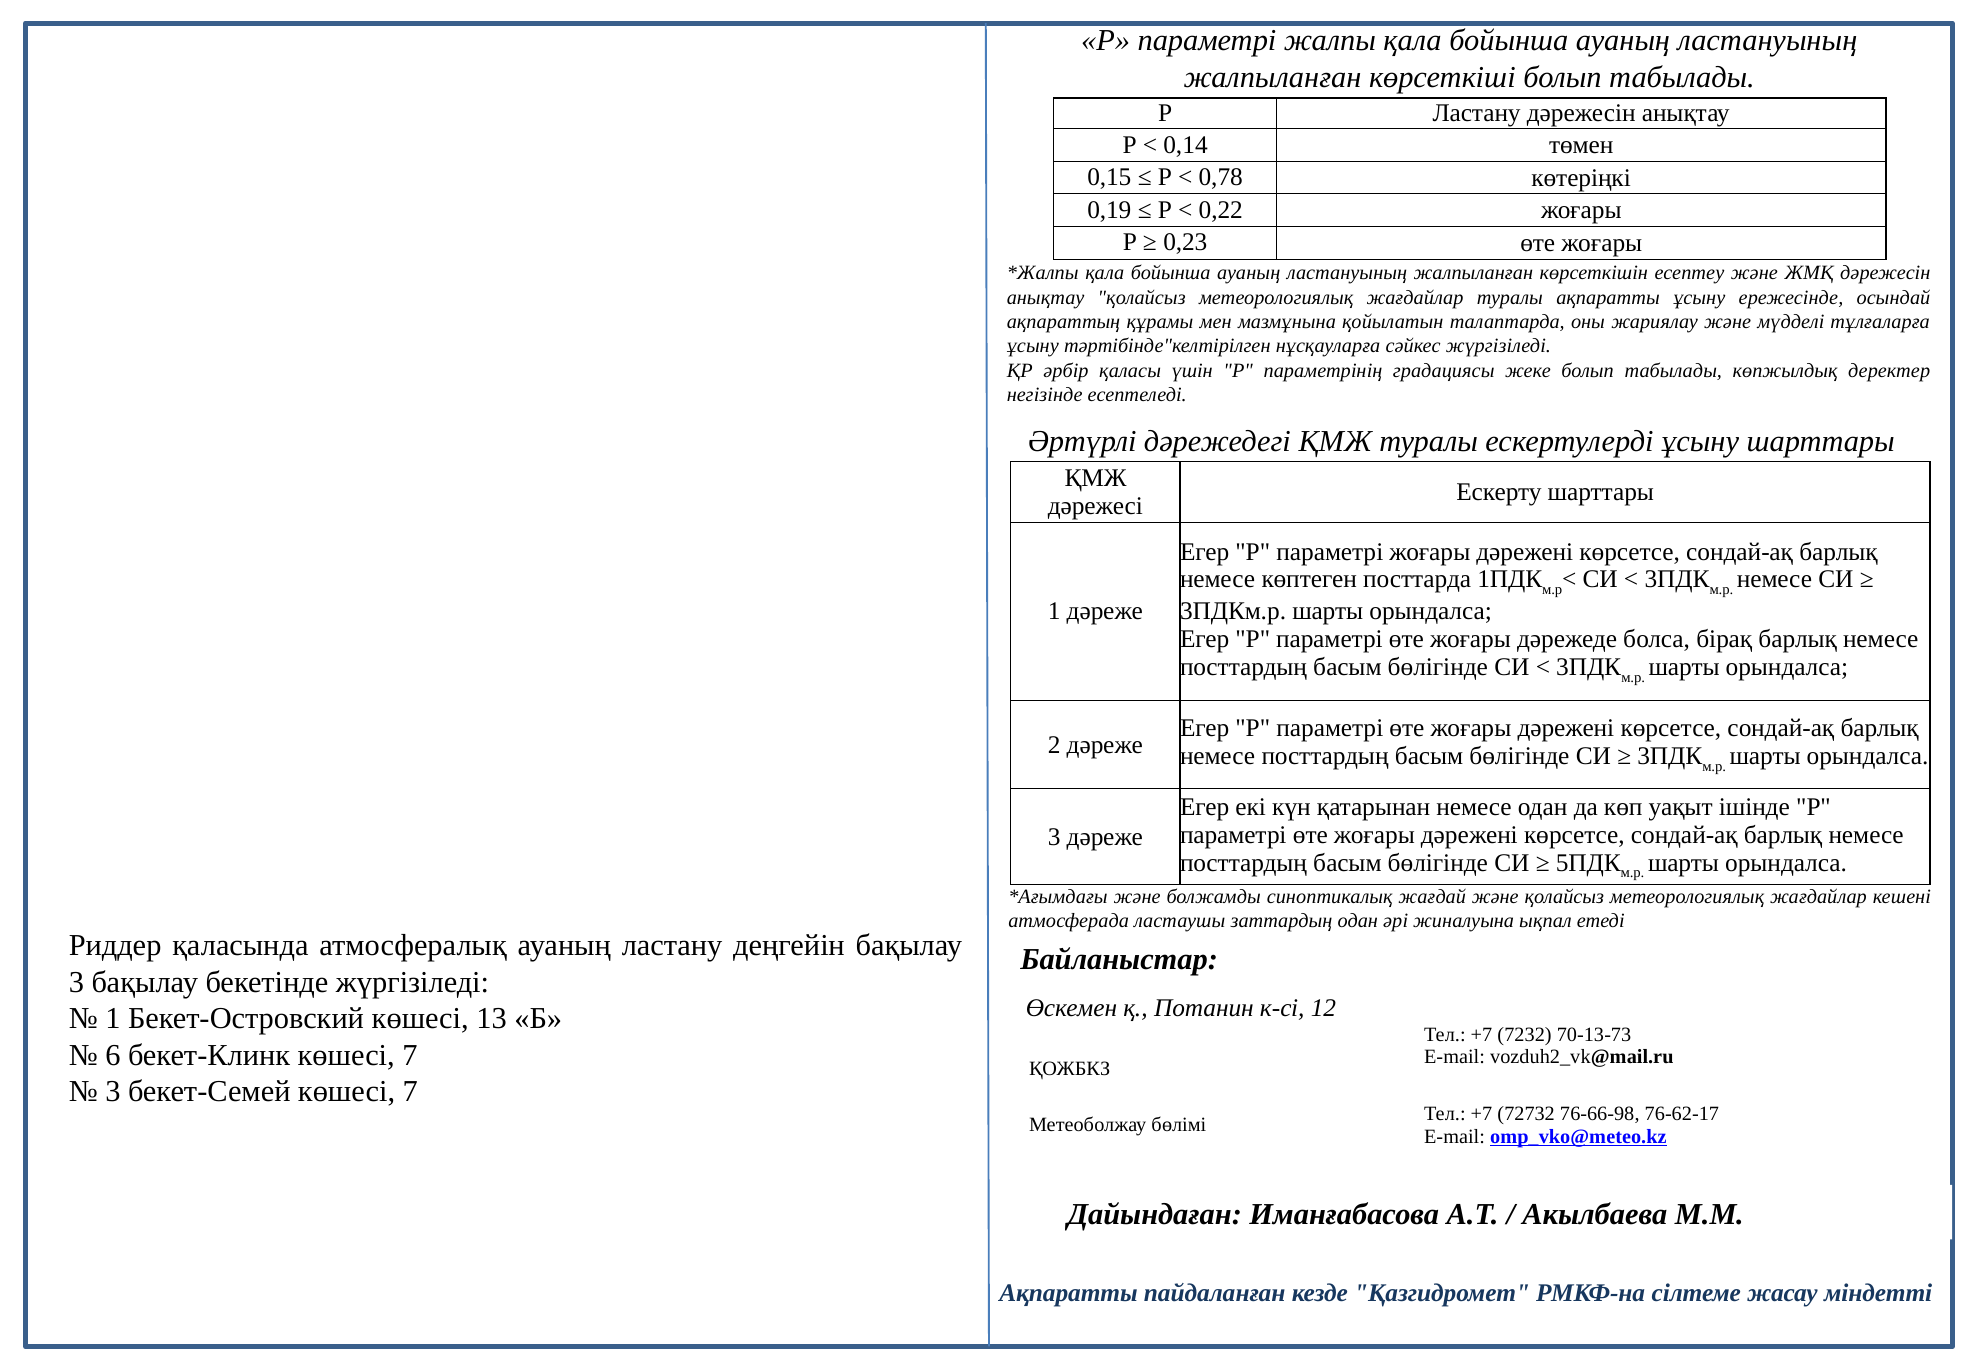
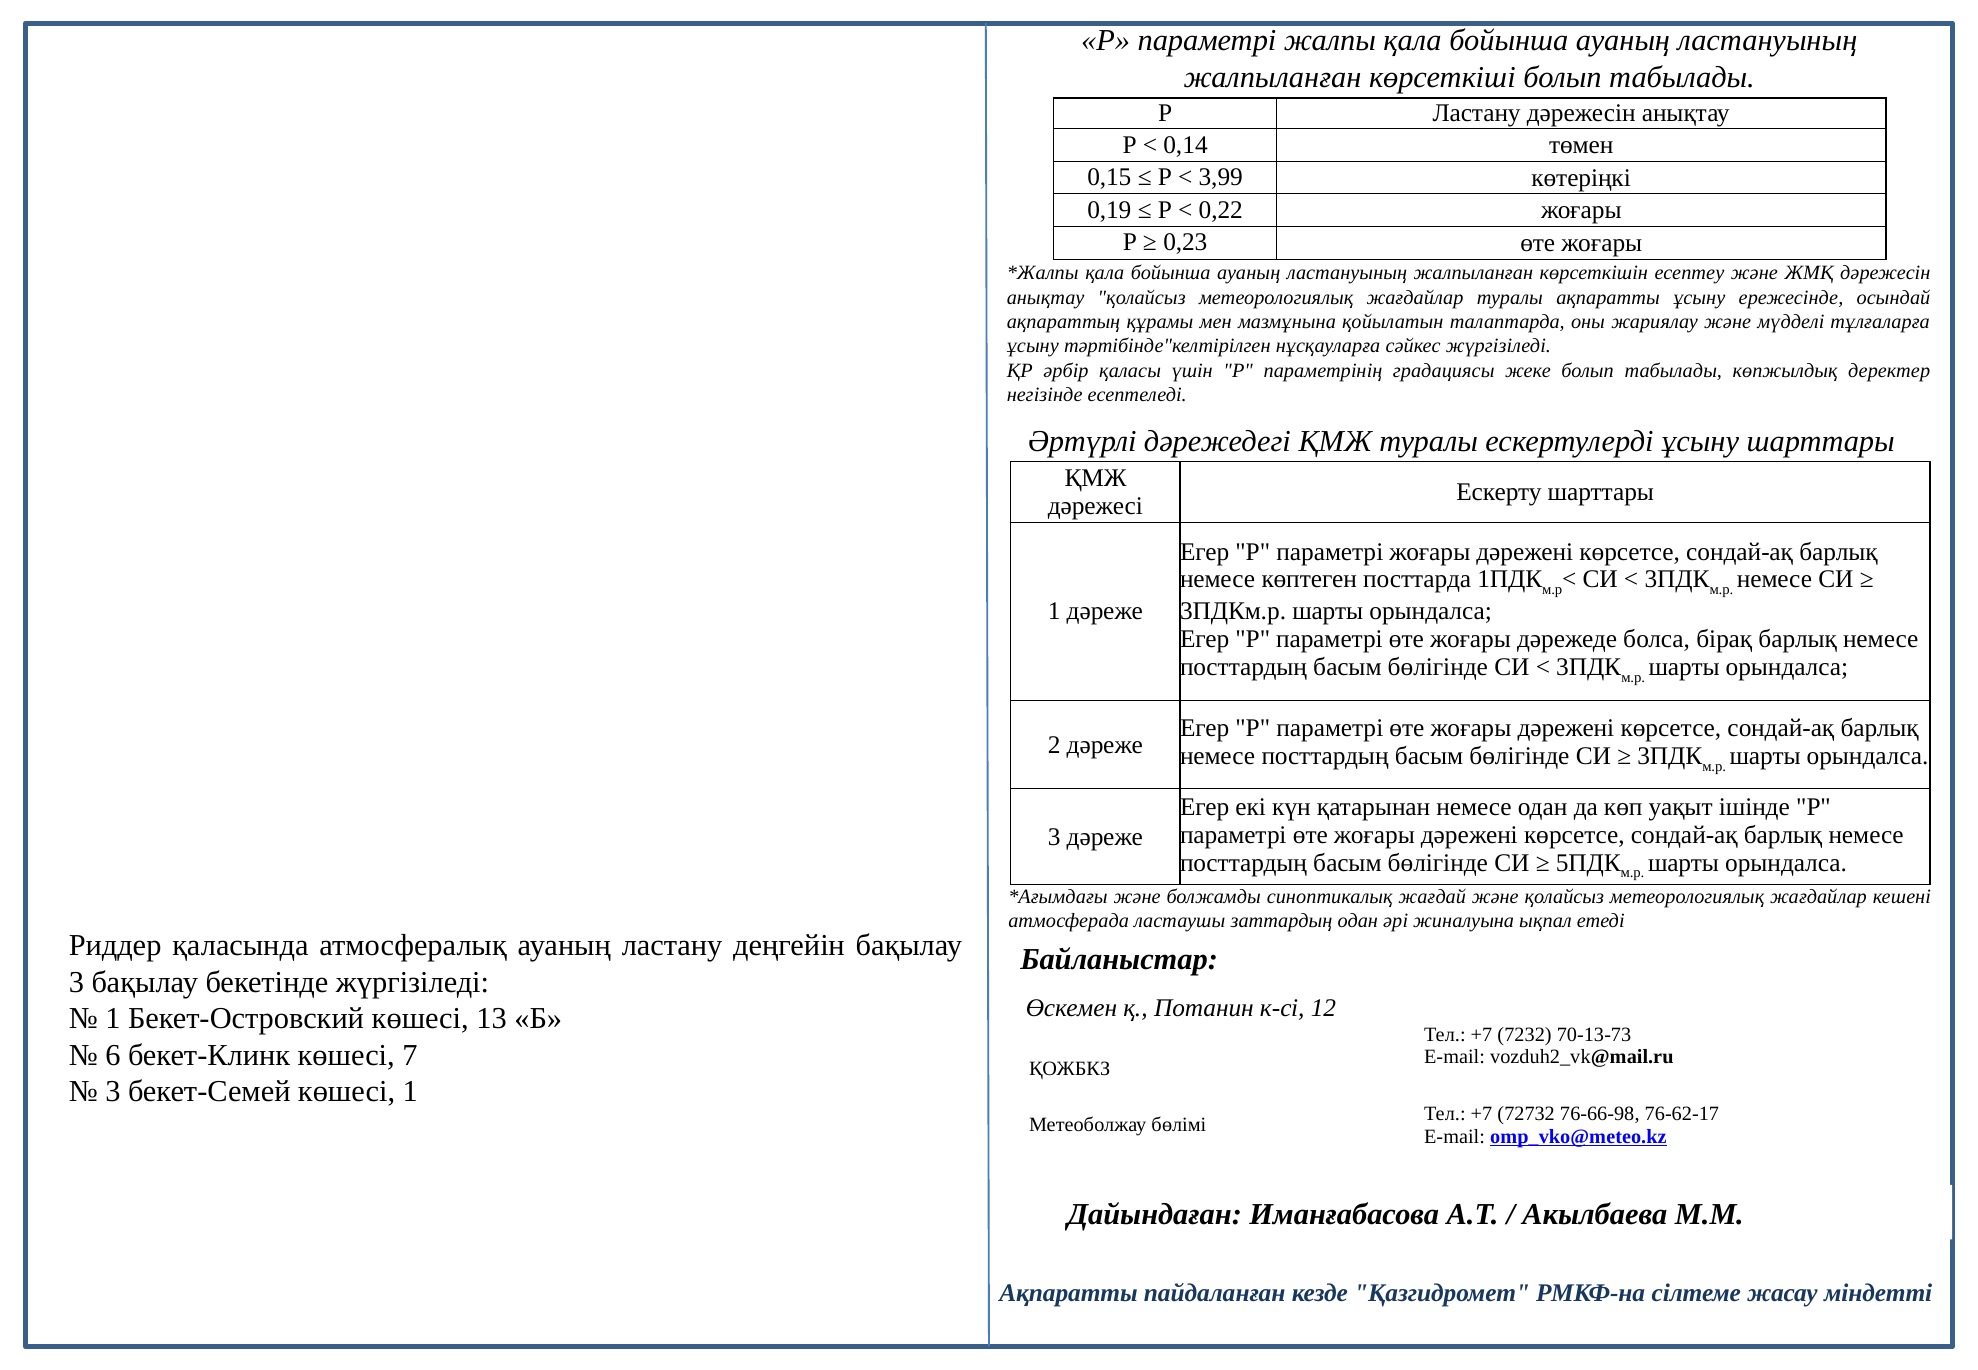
0,78: 0,78 -> 3,99
бекет-Семей көшесі 7: 7 -> 1
